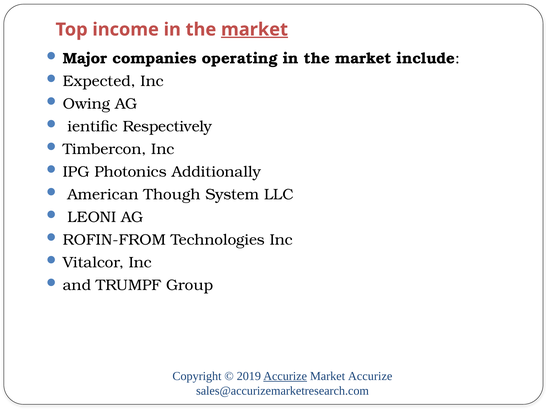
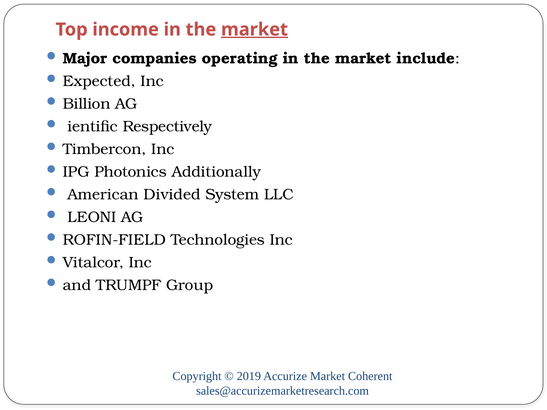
Owing: Owing -> Billion
Though: Though -> Divided
ROFIN-FROM: ROFIN-FROM -> ROFIN-FIELD
Accurize at (285, 376) underline: present -> none
Market Accurize: Accurize -> Coherent
